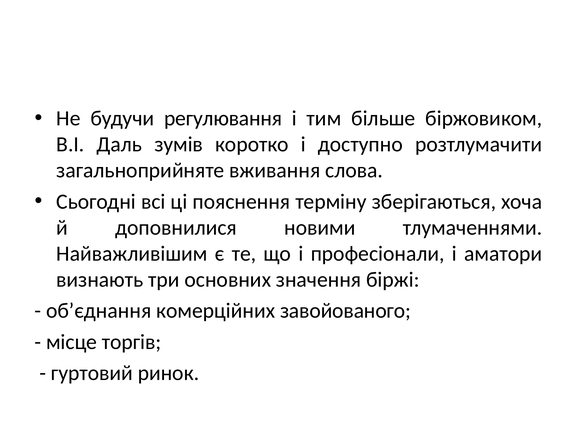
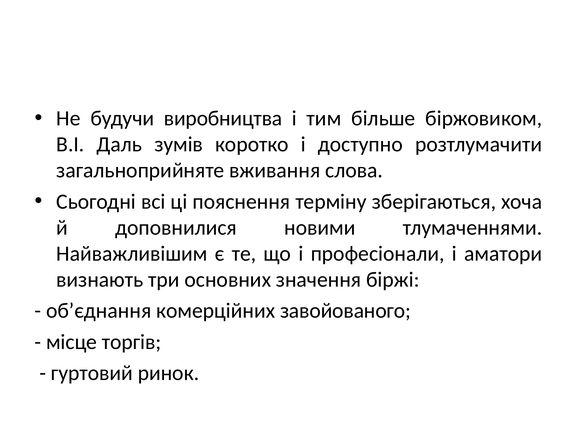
регулювання: регулювання -> виробництва
